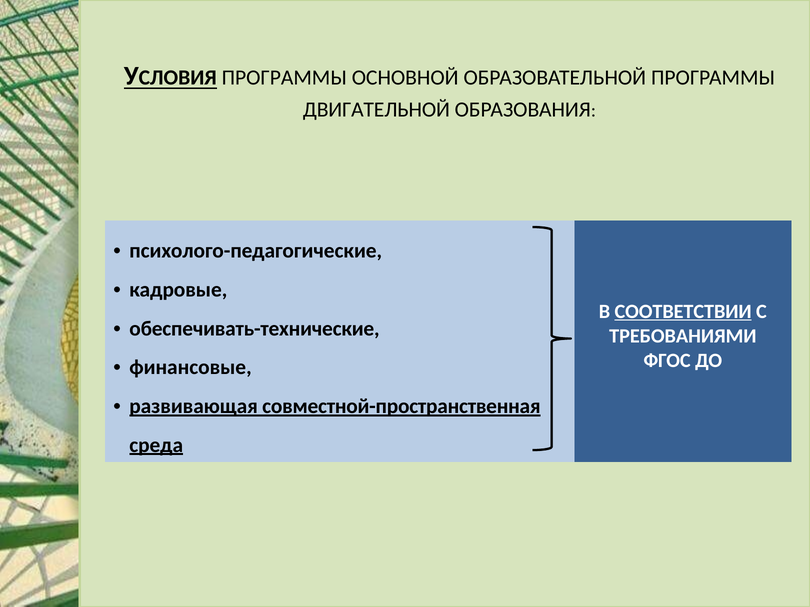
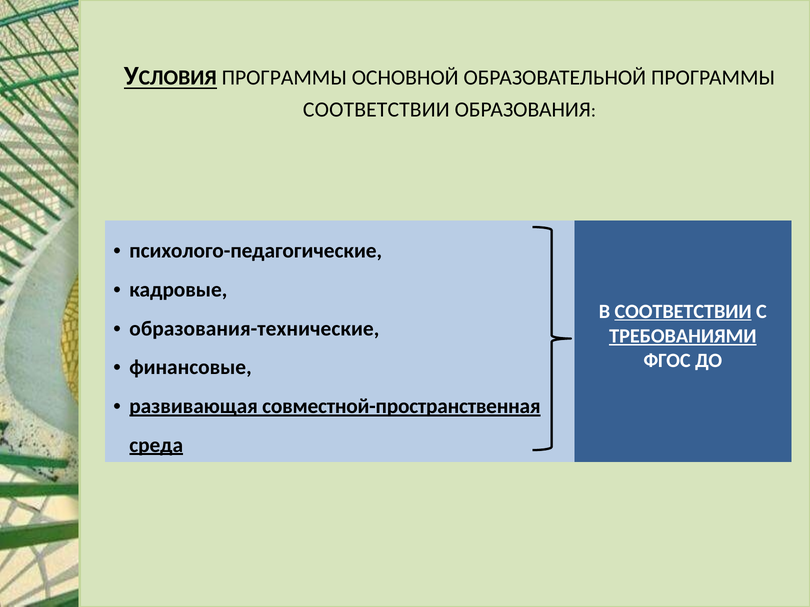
ДВИГАТЕЛЬНОЙ at (376, 110): ДВИГАТЕЛЬНОЙ -> СООТВЕТСТВИИ
обеспечивать-технические: обеспечивать-технические -> образования-технические
ТРЕБОВАНИЯМИ underline: none -> present
